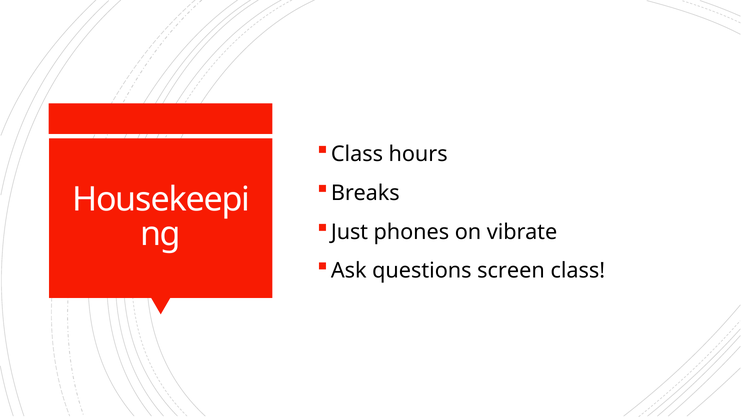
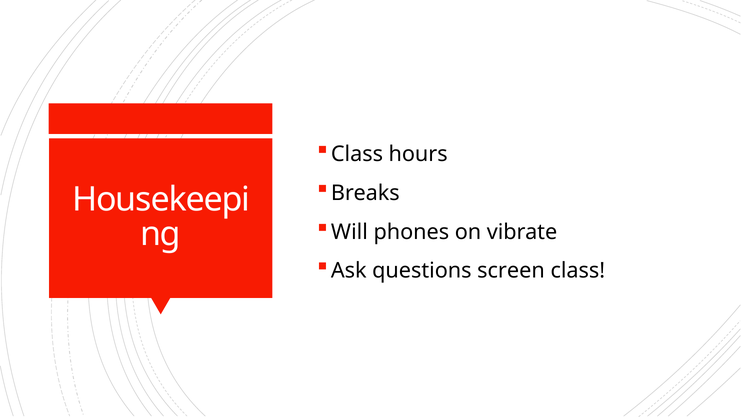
Just: Just -> Will
